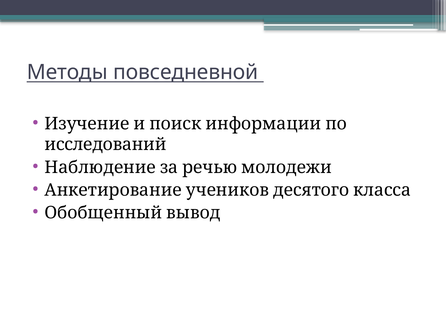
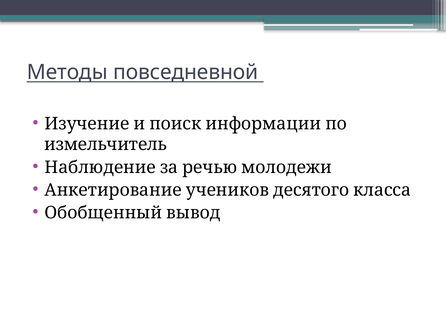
исследований: исследований -> измельчитель
